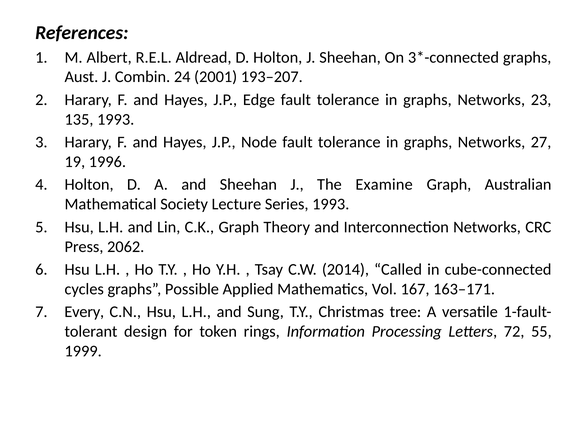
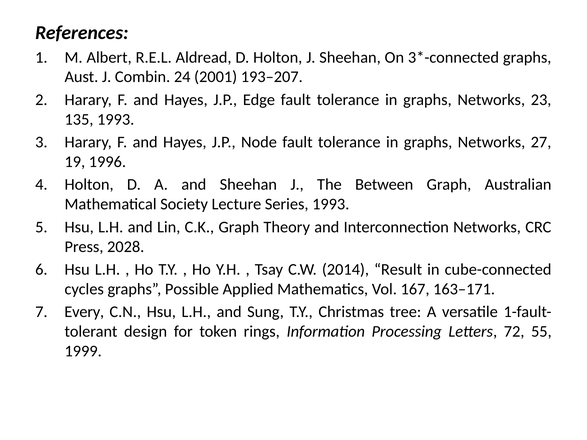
Examine: Examine -> Between
2062: 2062 -> 2028
Called: Called -> Result
